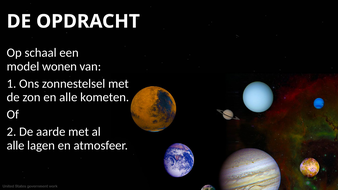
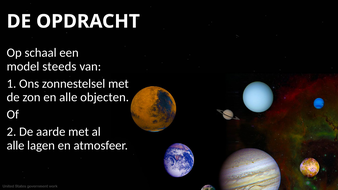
wonen: wonen -> steeds
kometen: kometen -> objecten
